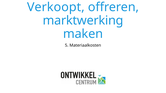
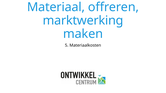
Verkoopt: Verkoopt -> Materiaal
